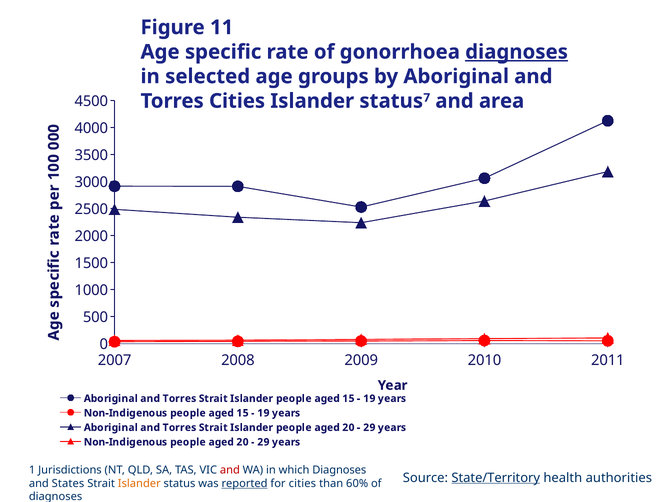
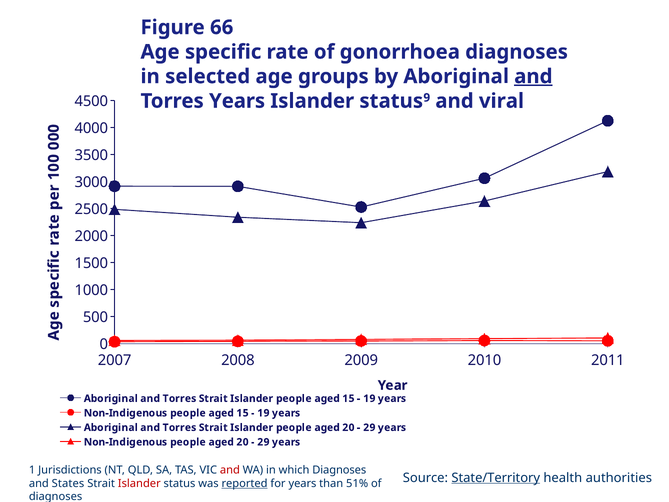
11: 11 -> 66
diagnoses at (517, 52) underline: present -> none
and at (533, 76) underline: none -> present
Torres Cities: Cities -> Years
7: 7 -> 9
area: area -> viral
Islander at (139, 483) colour: orange -> red
for cities: cities -> years
60%: 60% -> 51%
